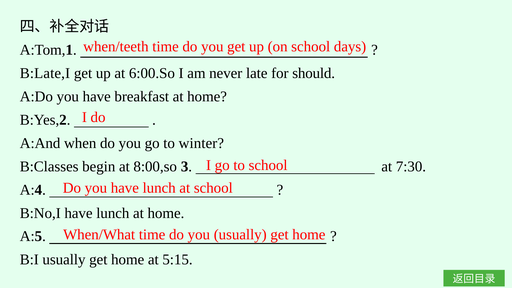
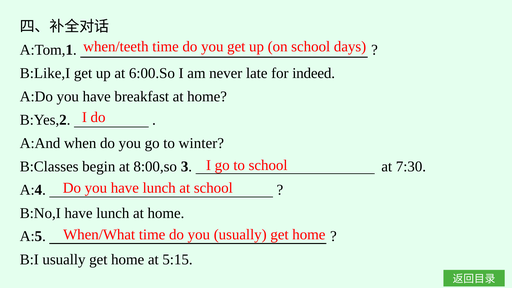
B:Late,I: B:Late,I -> B:Like,I
should: should -> indeed
